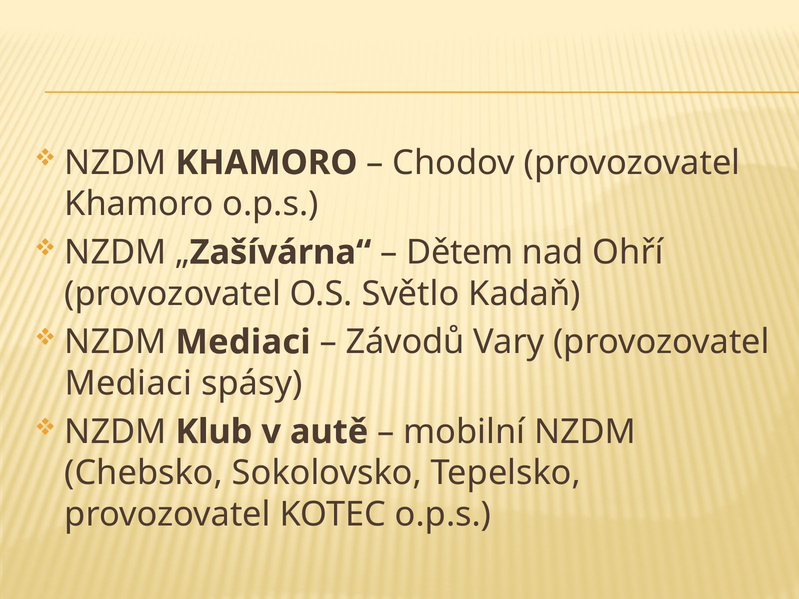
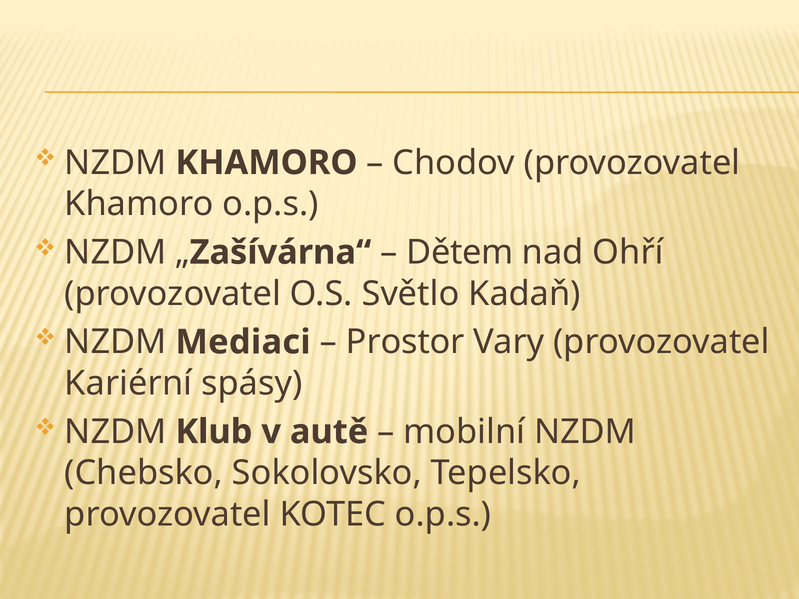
Závodů: Závodů -> Prostor
Mediaci at (128, 384): Mediaci -> Kariérní
